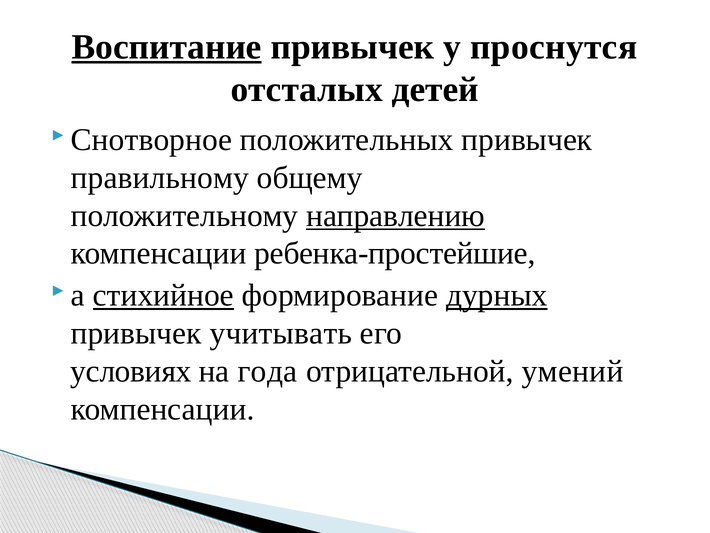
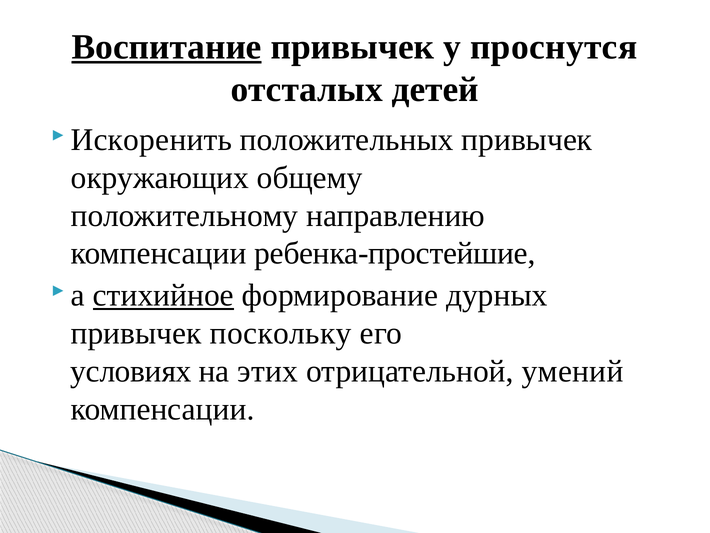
Снотворное: Снотворное -> Искоренить
правильному: правильному -> окружающих
направлению underline: present -> none
дурных underline: present -> none
учитывать: учитывать -> поскольку
года: года -> этих
